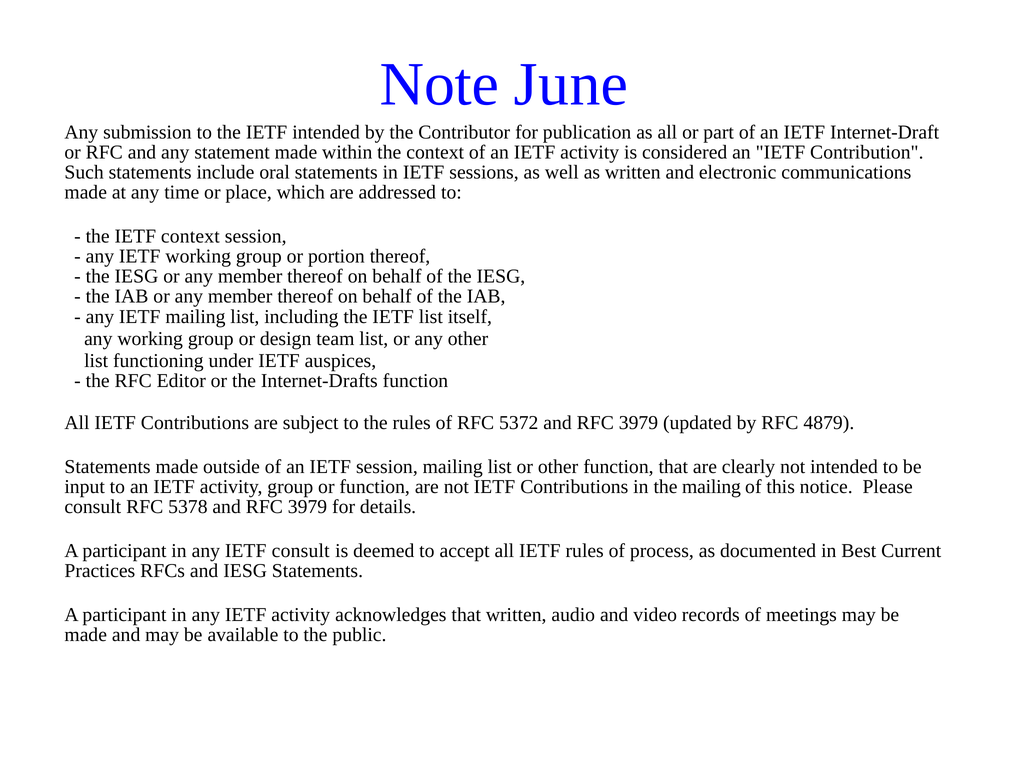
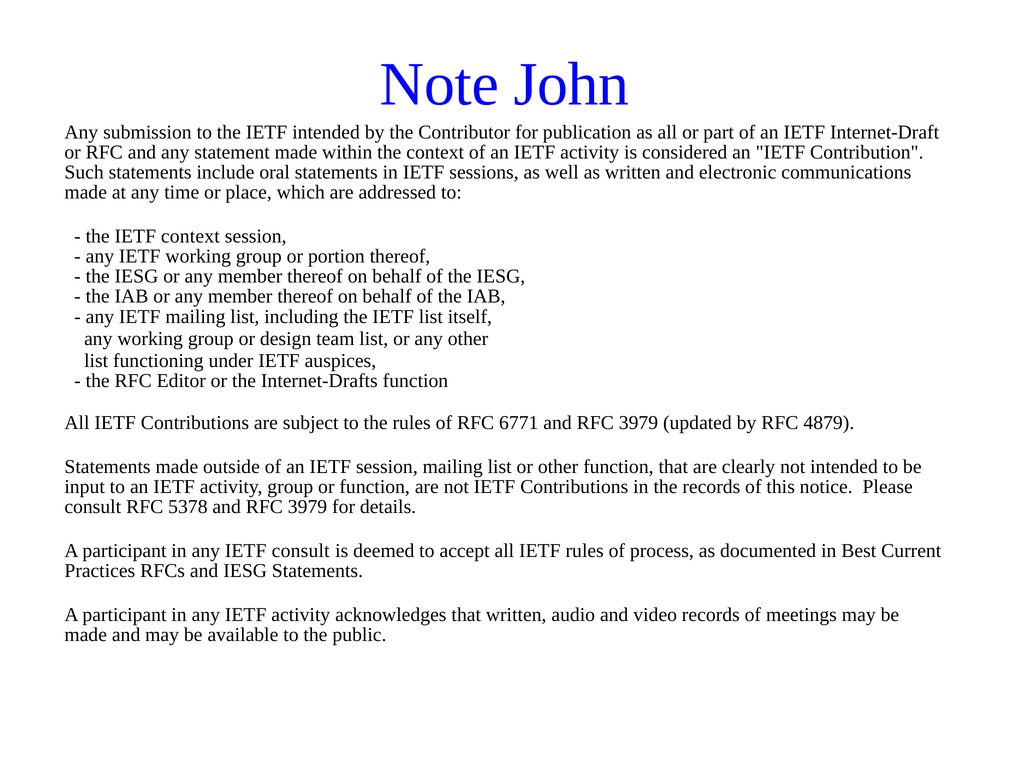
June: June -> John
5372: 5372 -> 6771
the mailing: mailing -> records
